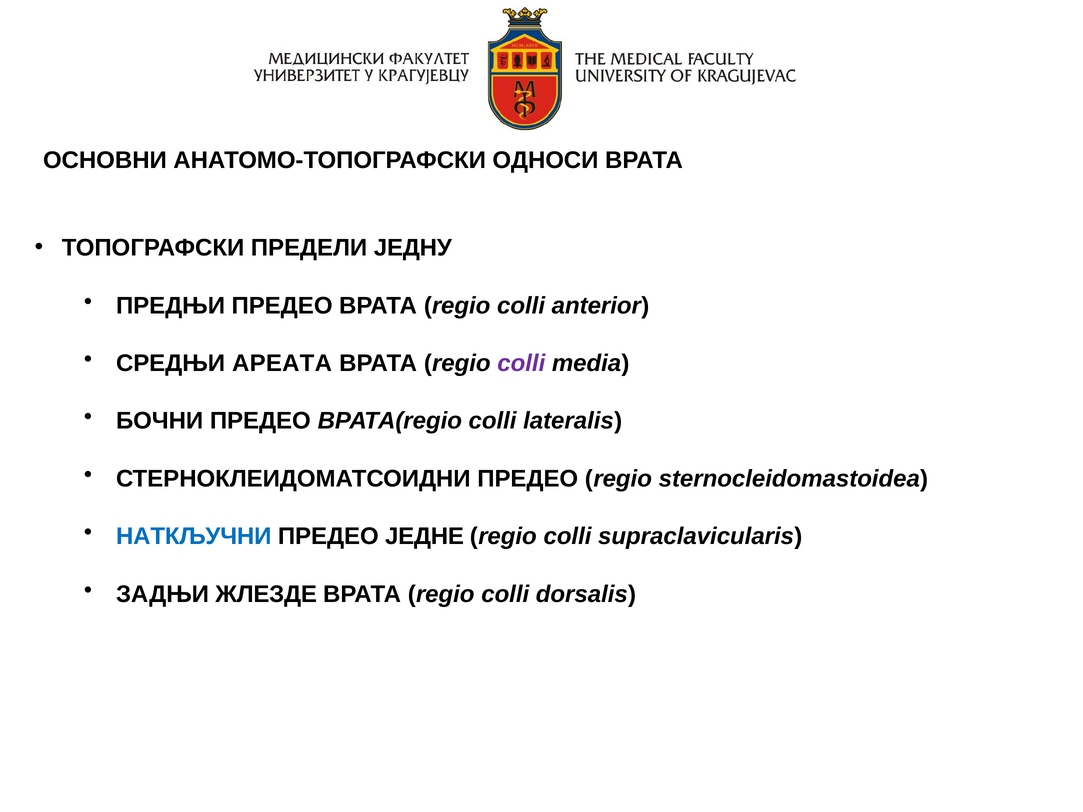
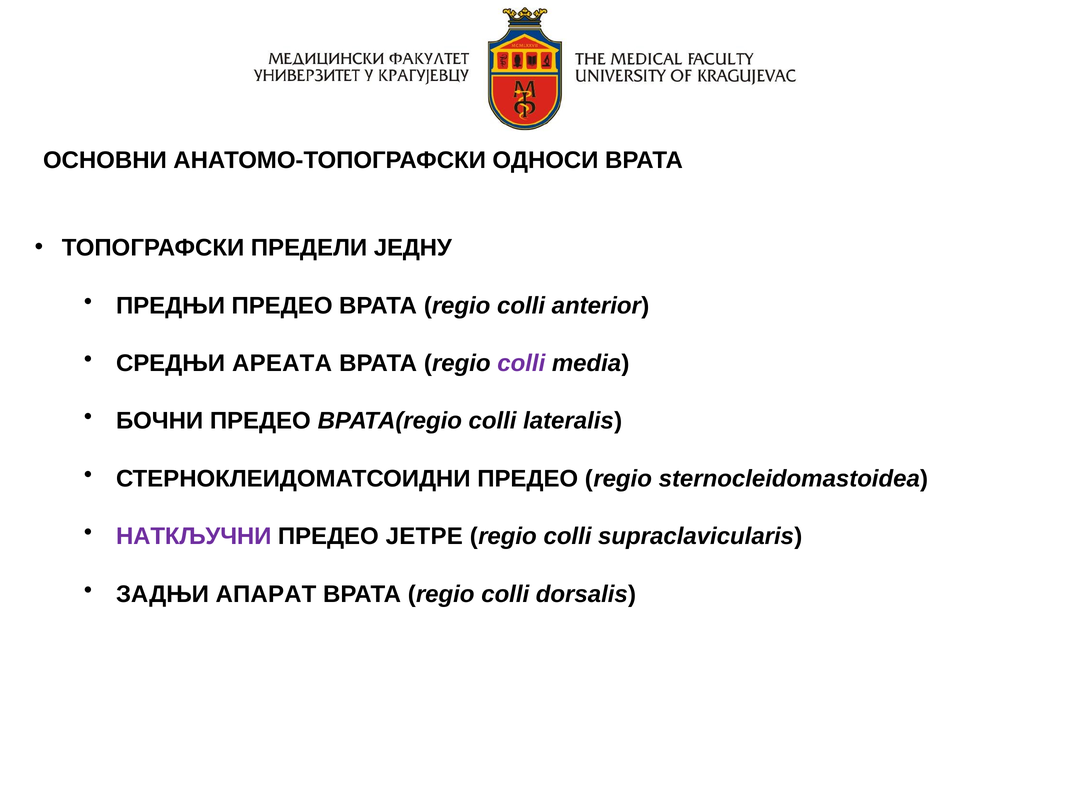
НАТКЉУЧНИ colour: blue -> purple
ЈЕДНЕ: ЈЕДНЕ -> ЈЕТРЕ
ЖЛЕЗДЕ: ЖЛЕЗДЕ -> АПАРАТ
